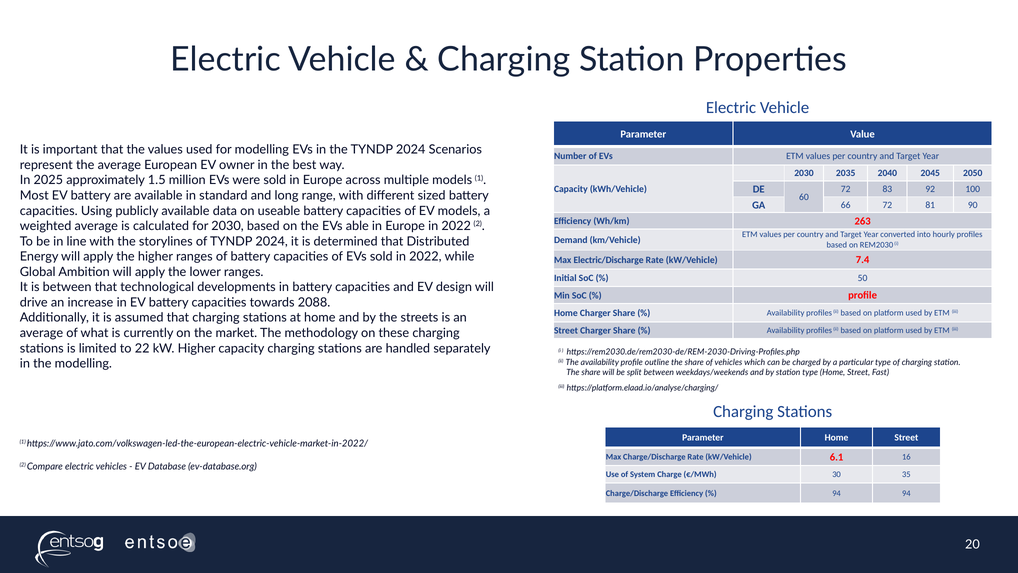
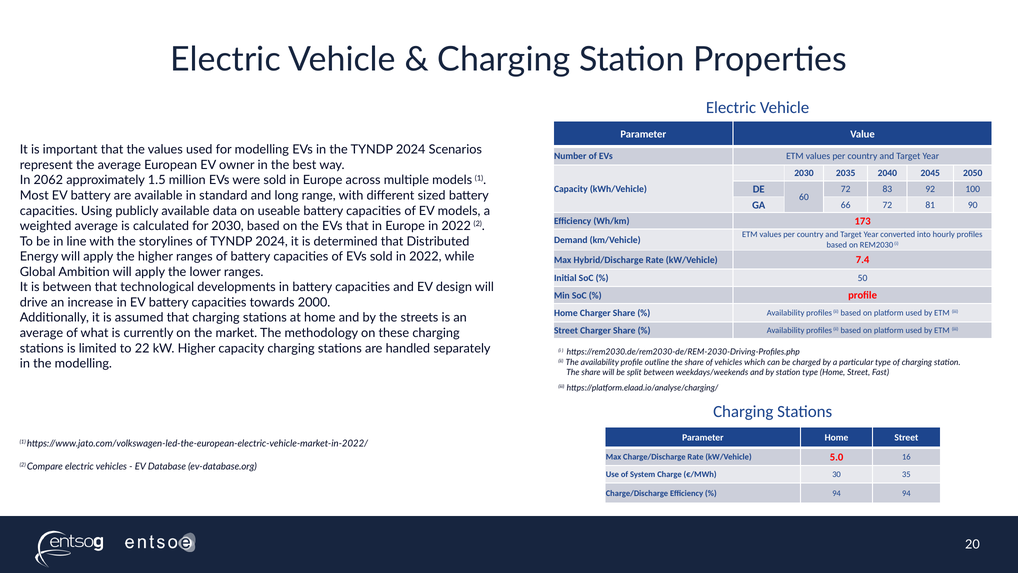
2025: 2025 -> 2062
263: 263 -> 173
EVs able: able -> that
Electric/Discharge: Electric/Discharge -> Hybrid/Discharge
2088: 2088 -> 2000
6.1: 6.1 -> 5.0
